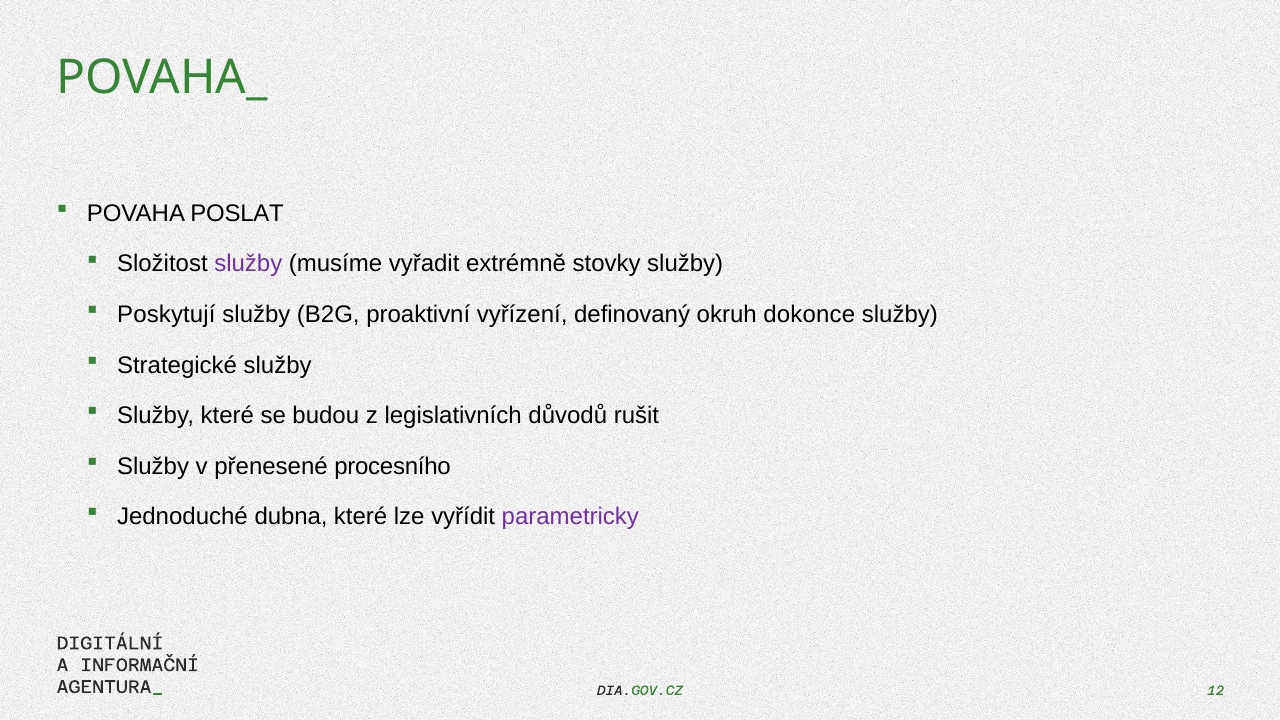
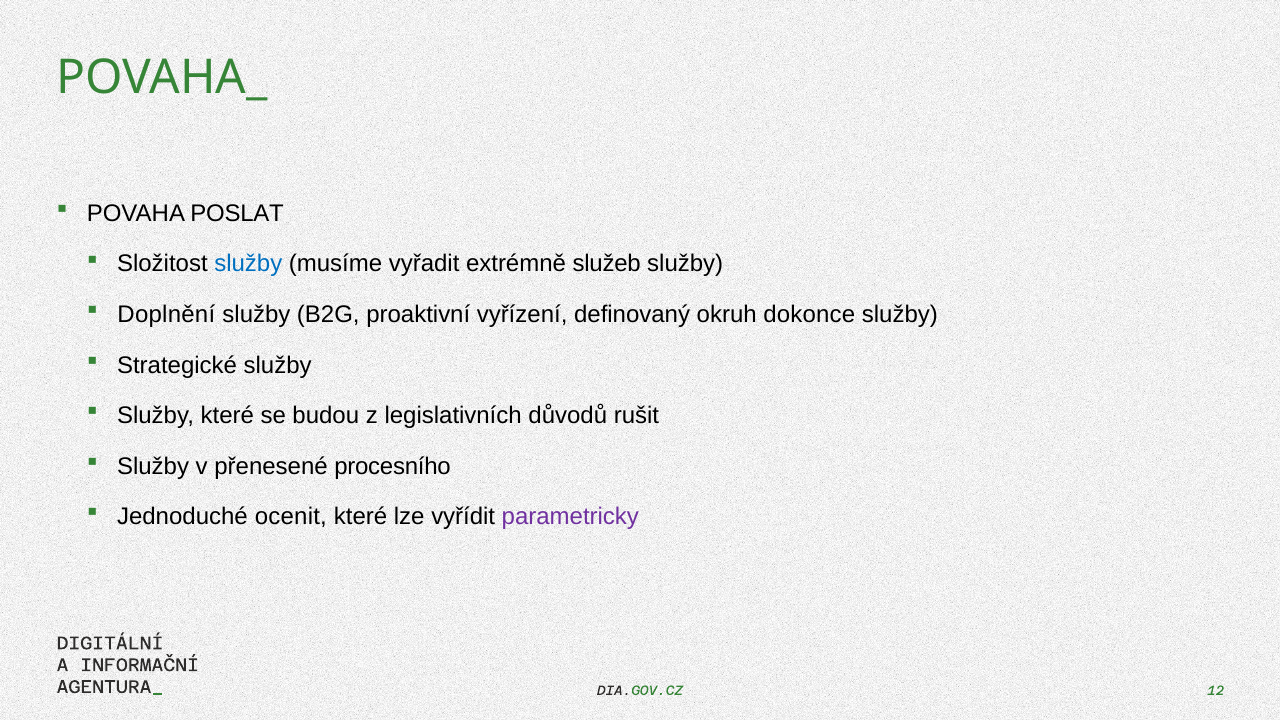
služby at (248, 264) colour: purple -> blue
stovky: stovky -> služeb
Poskytují: Poskytují -> Doplnění
dubna: dubna -> ocenit
